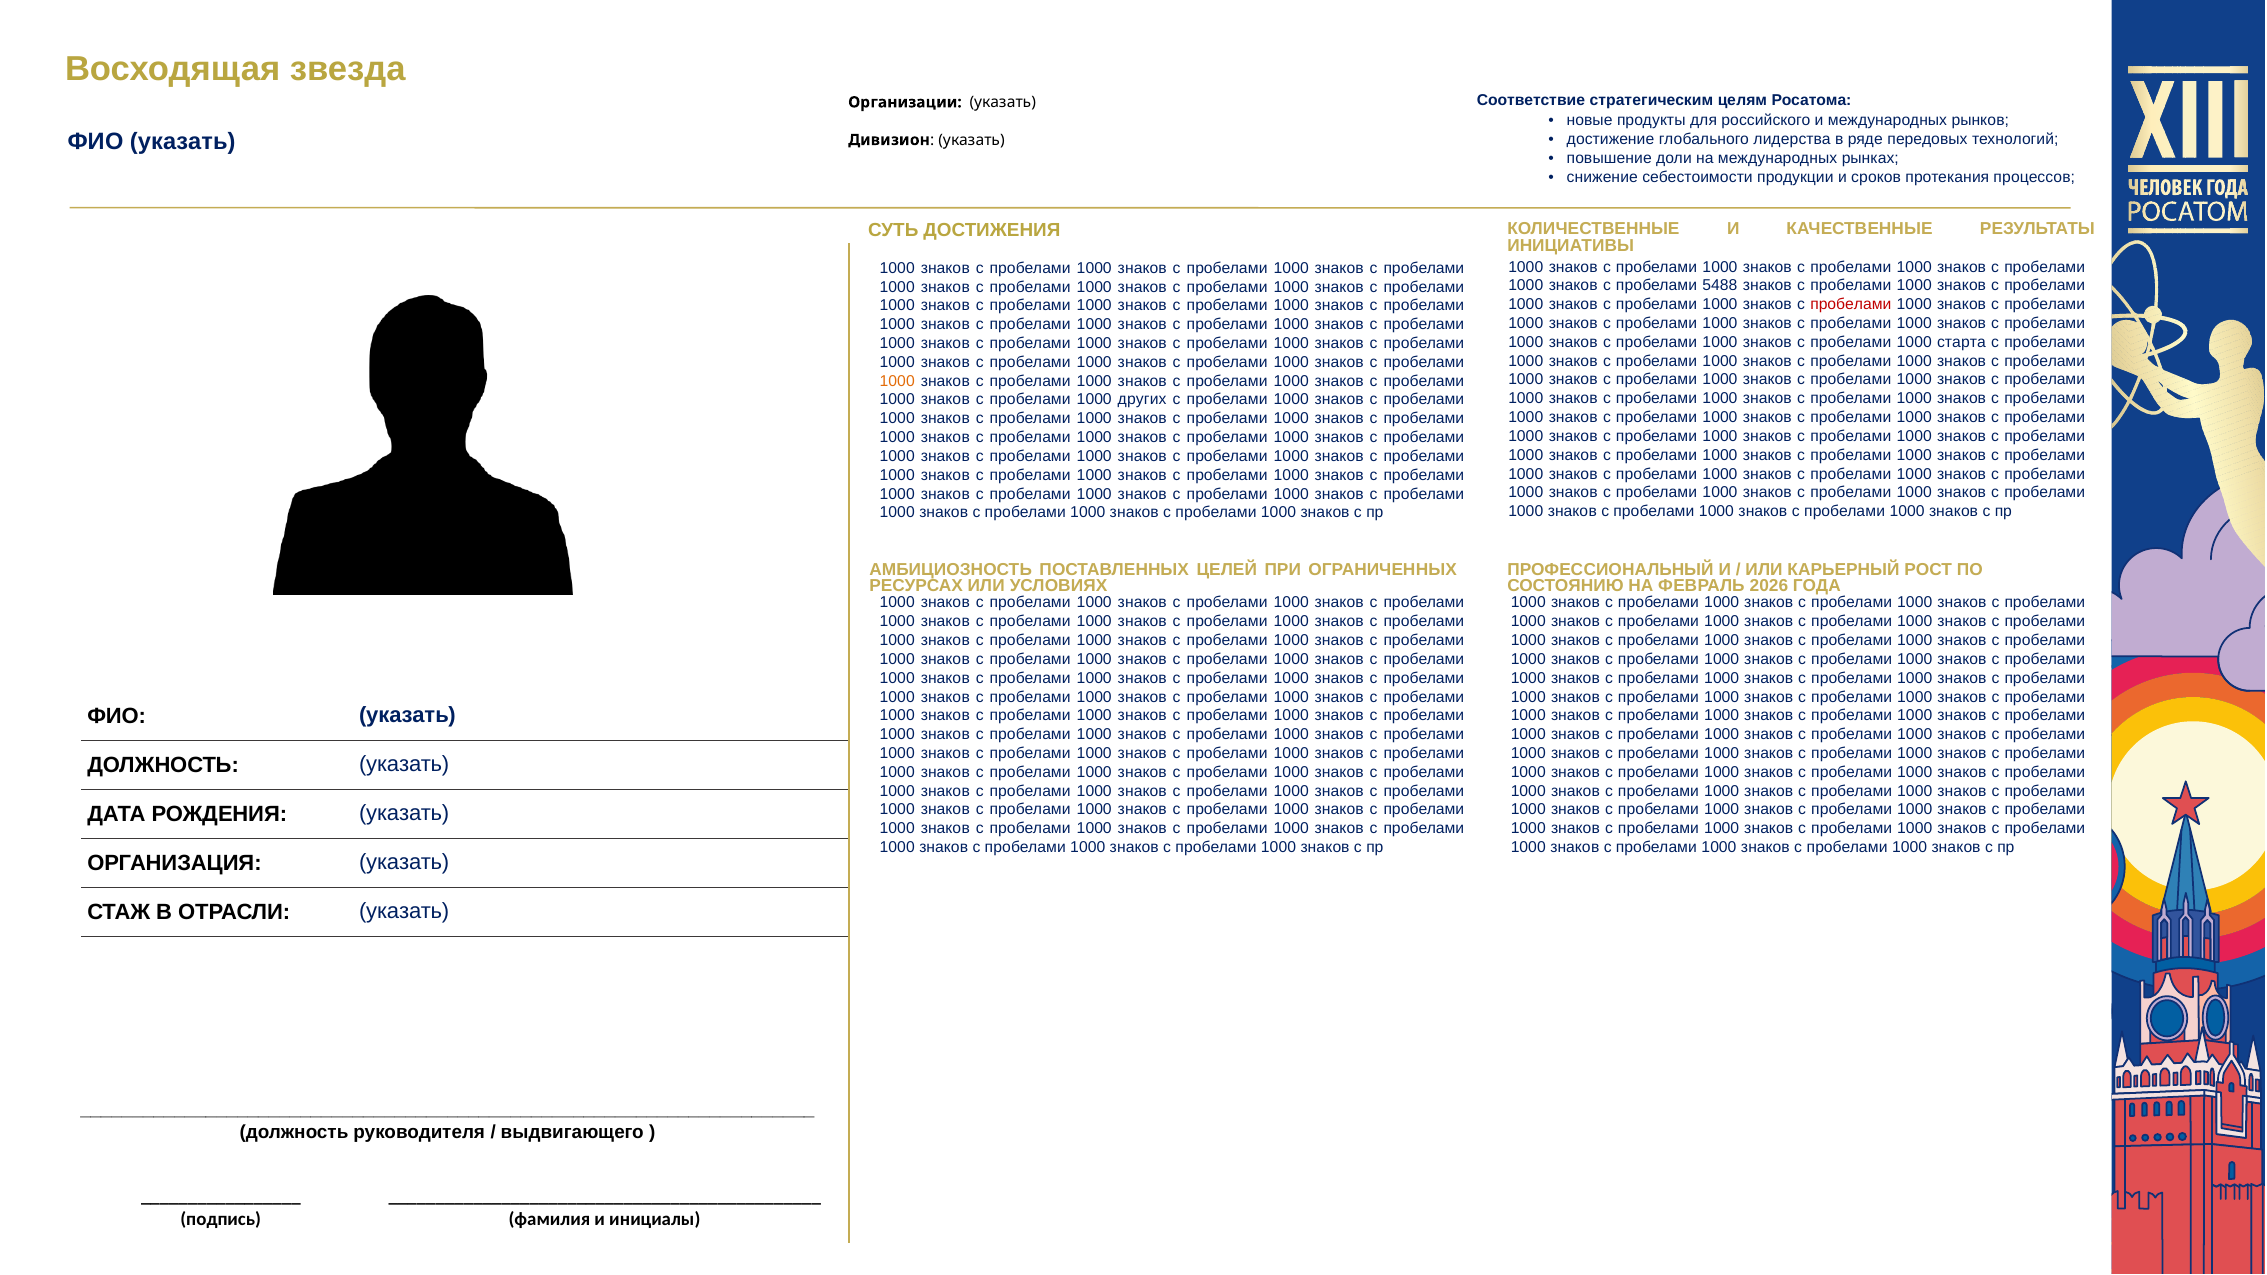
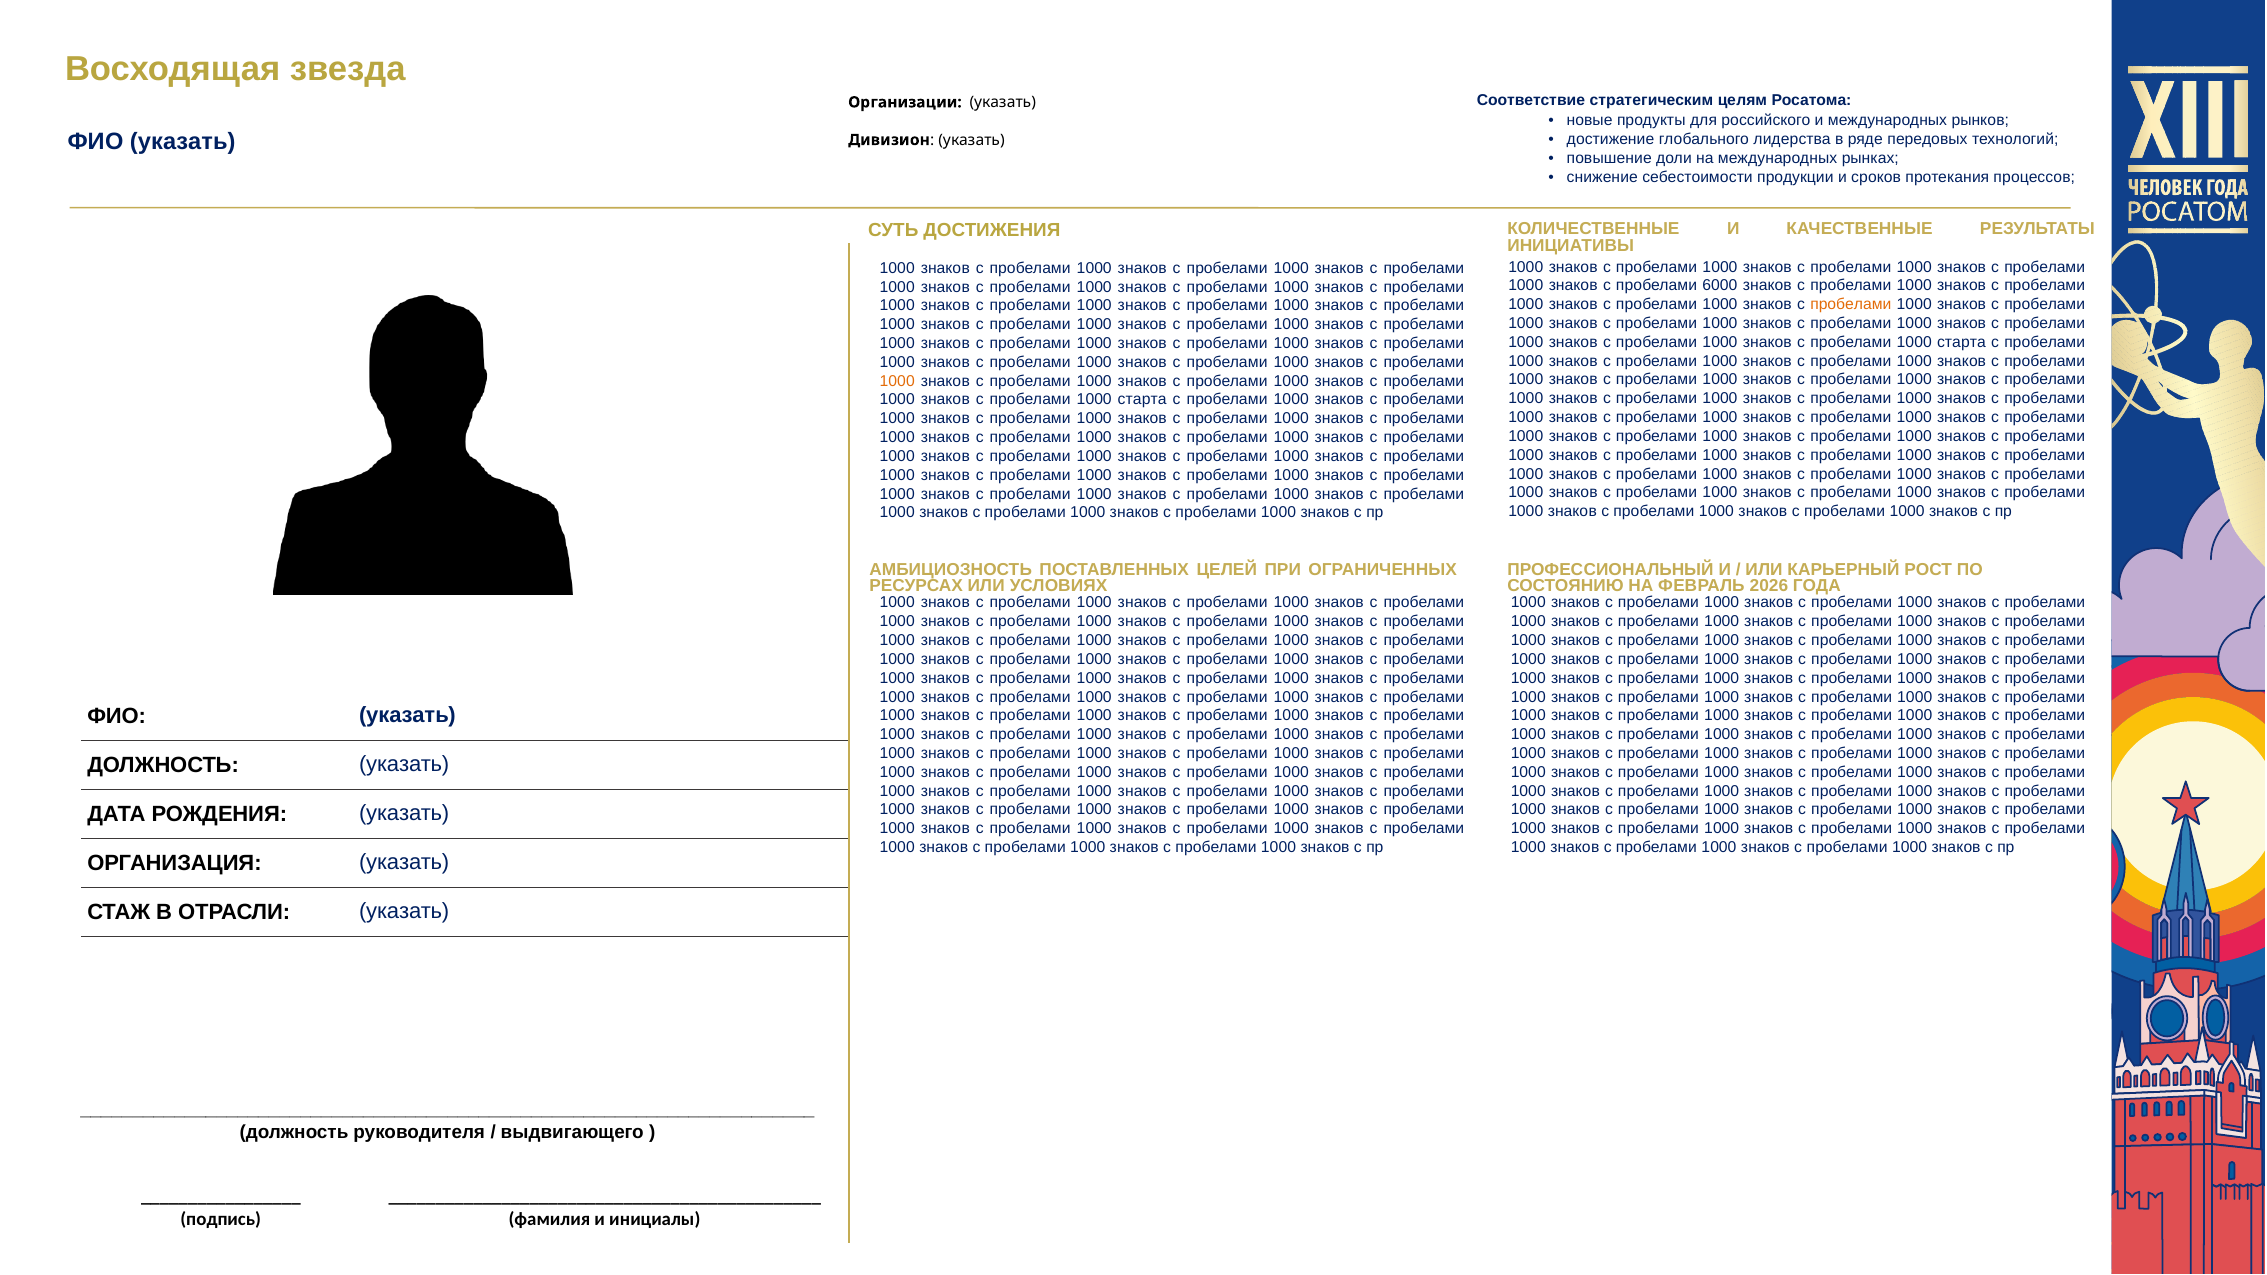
5488: 5488 -> 6000
пробелами at (1851, 305) colour: red -> orange
других at (1142, 400): других -> старта
